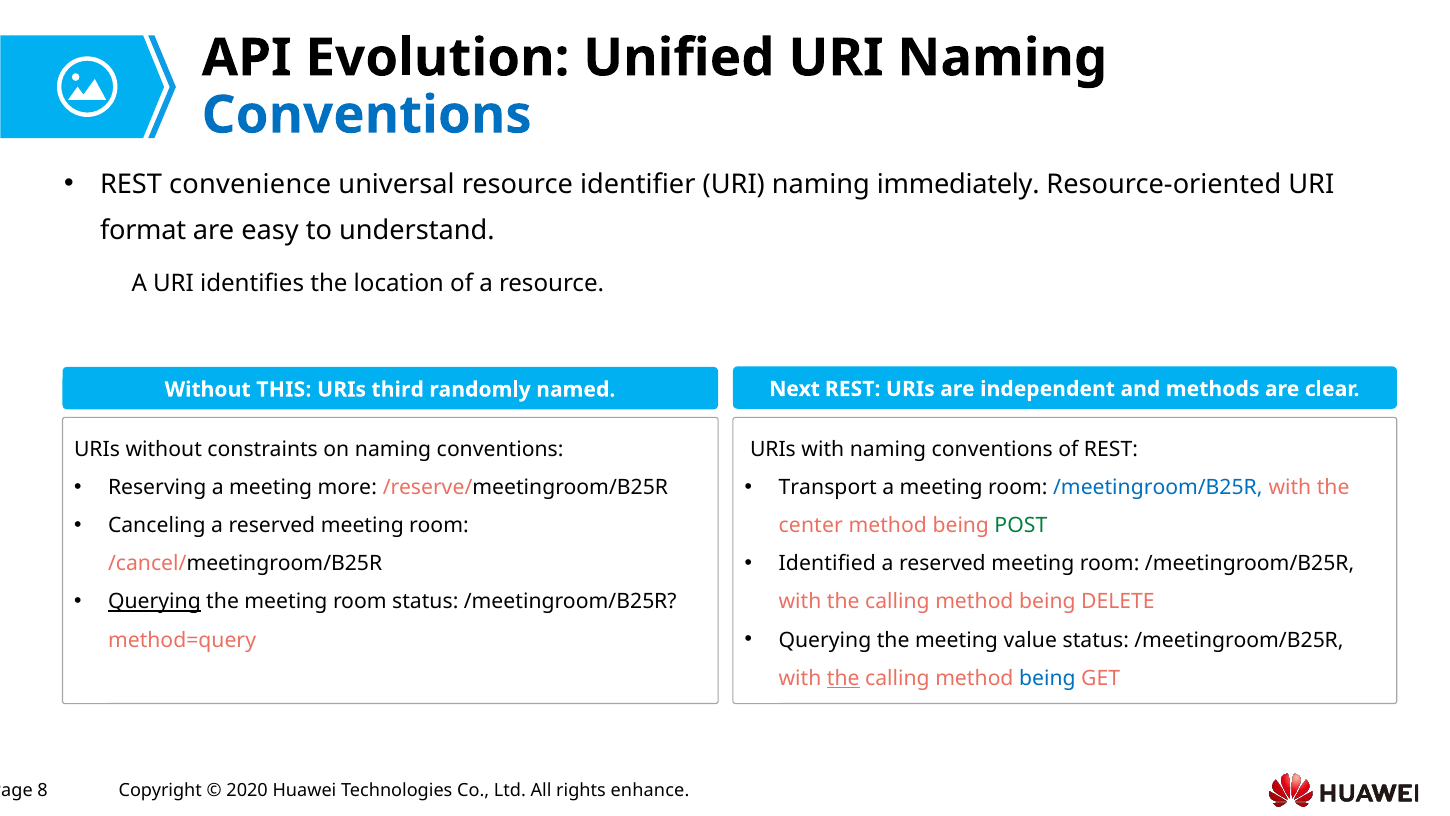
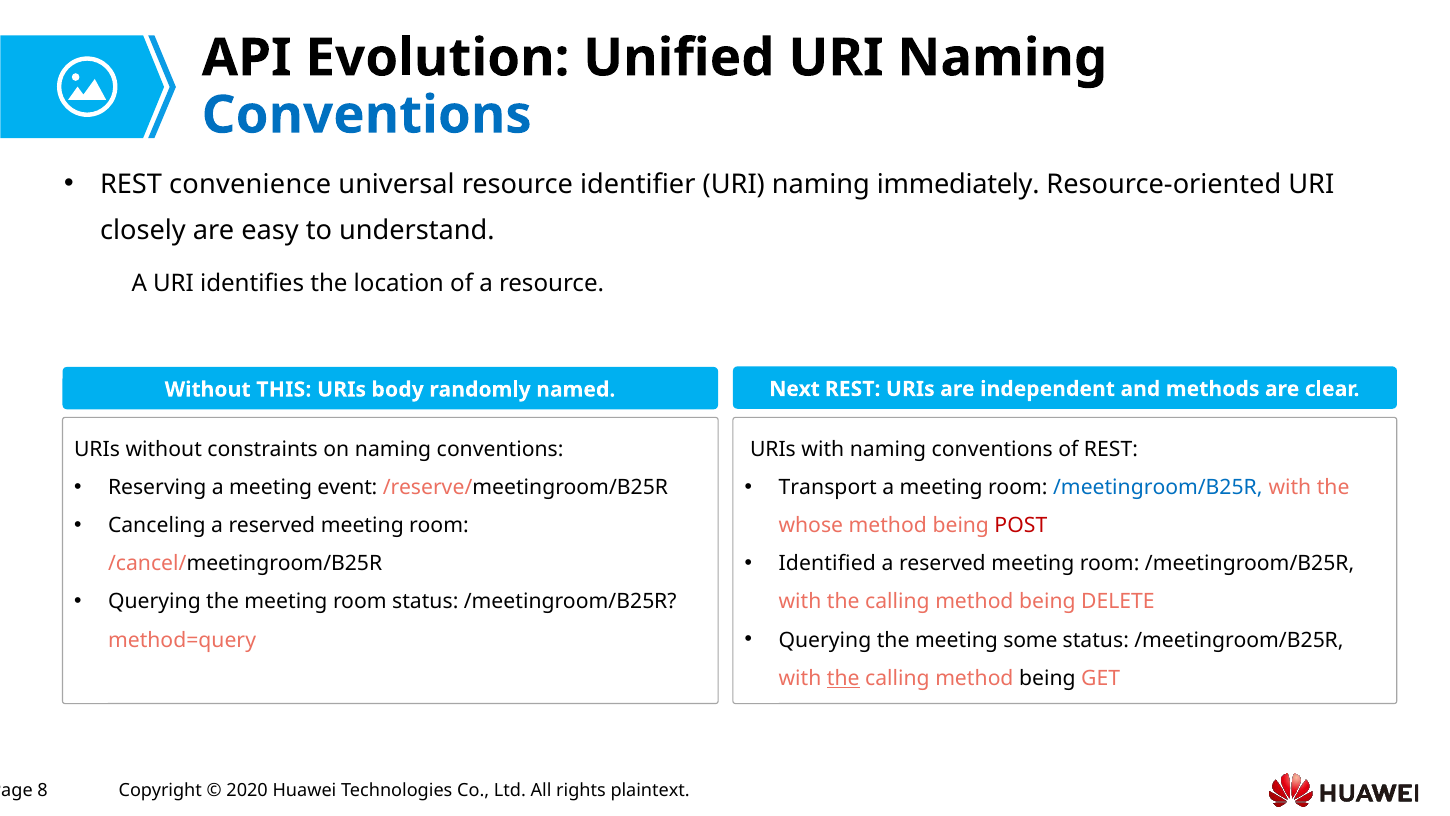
format: format -> closely
third: third -> body
more: more -> event
center: center -> whose
POST colour: green -> red
Querying at (154, 602) underline: present -> none
value: value -> some
being at (1047, 678) colour: blue -> black
enhance: enhance -> plaintext
